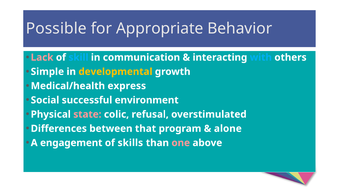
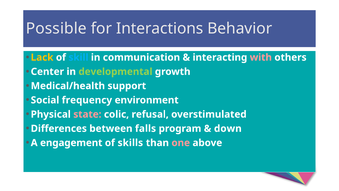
Appropriate: Appropriate -> Interactions
Lack colour: pink -> yellow
with colour: light blue -> pink
Simple: Simple -> Center
developmental colour: yellow -> light green
express: express -> support
successful: successful -> frequency
that: that -> falls
alone: alone -> down
